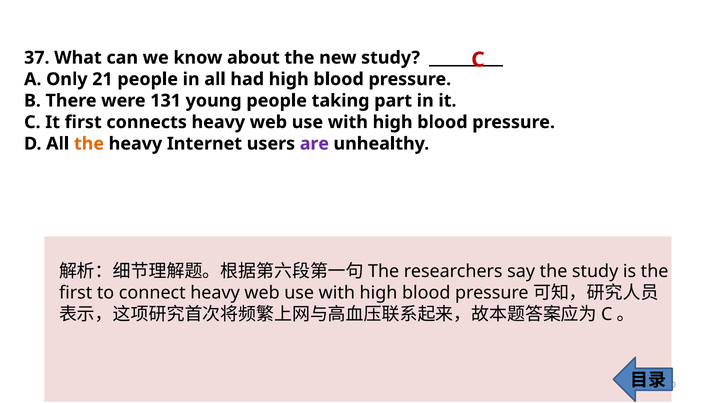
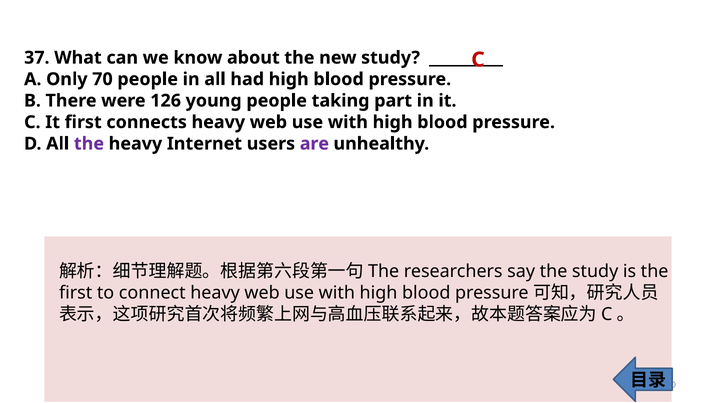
21: 21 -> 70
131: 131 -> 126
the at (89, 144) colour: orange -> purple
